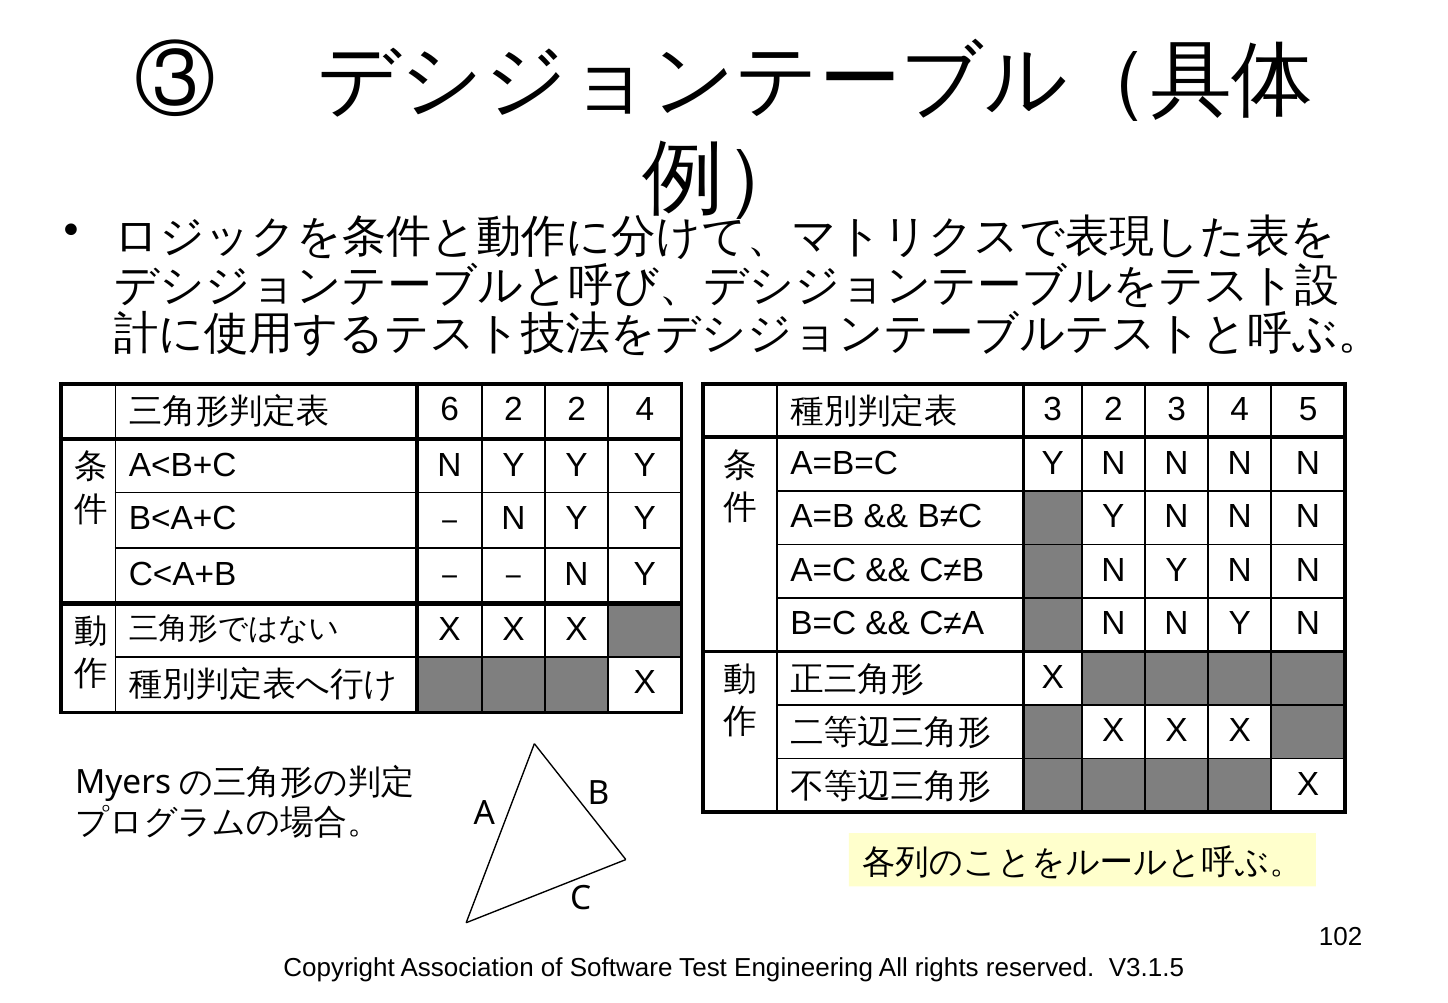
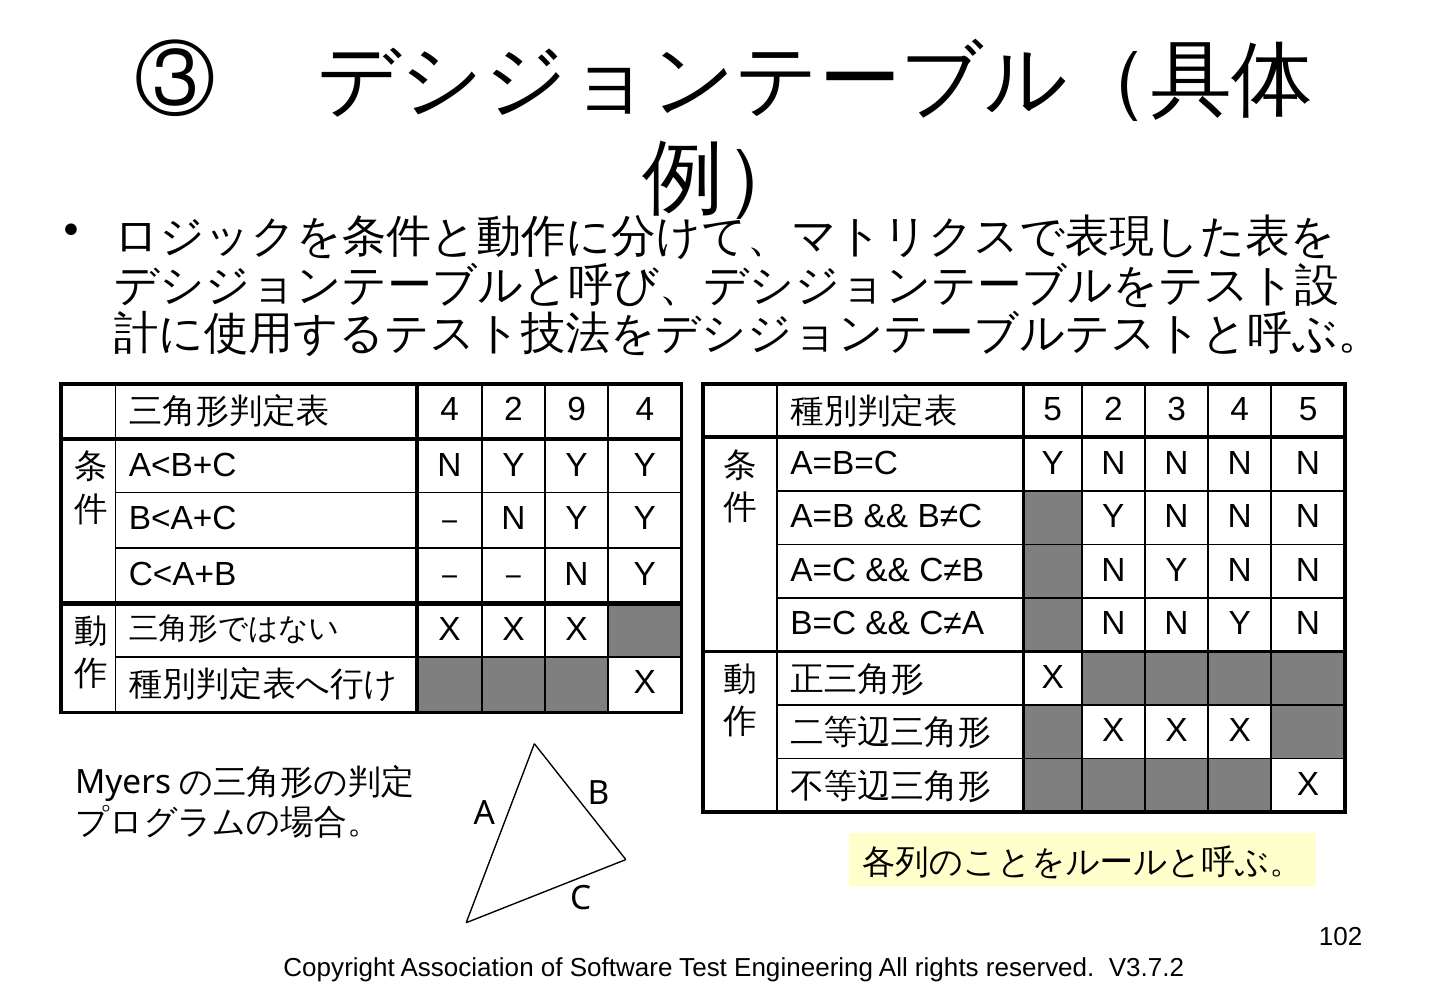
6 at (450, 409): 6 -> 4
2 2: 2 -> 9
3 at (1053, 409): 3 -> 5
V3.1.5: V3.1.5 -> V3.7.2
